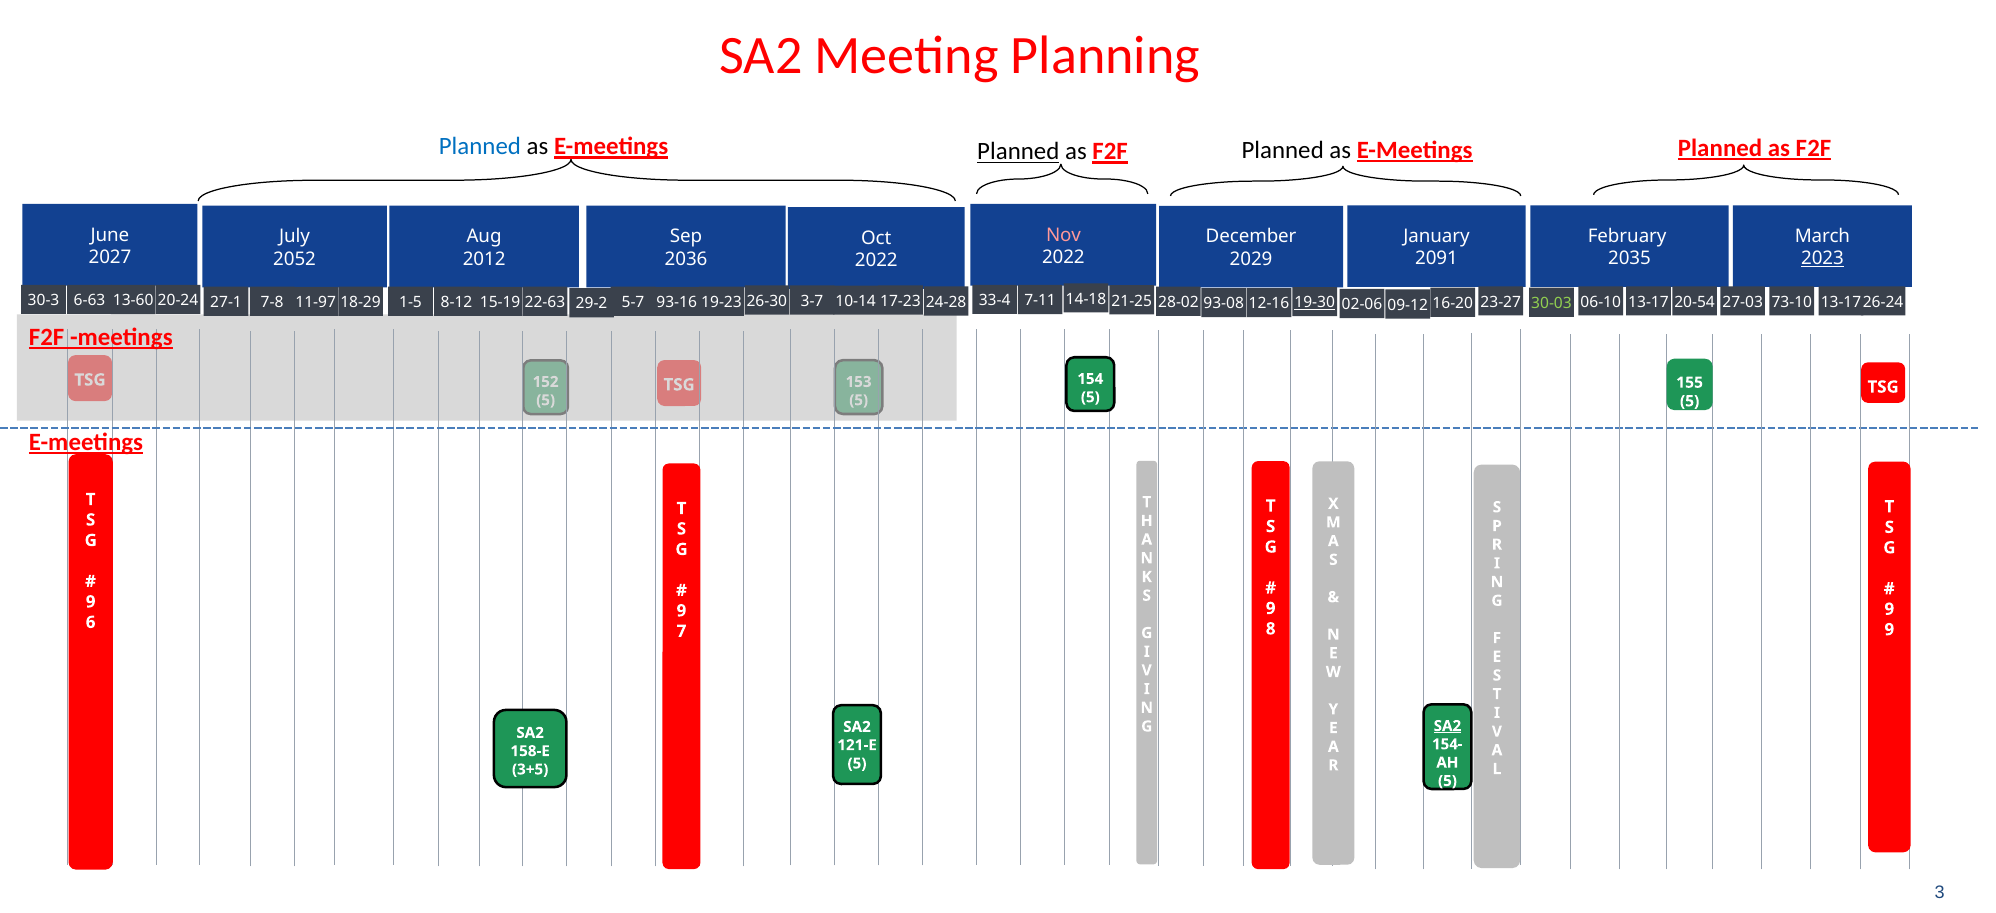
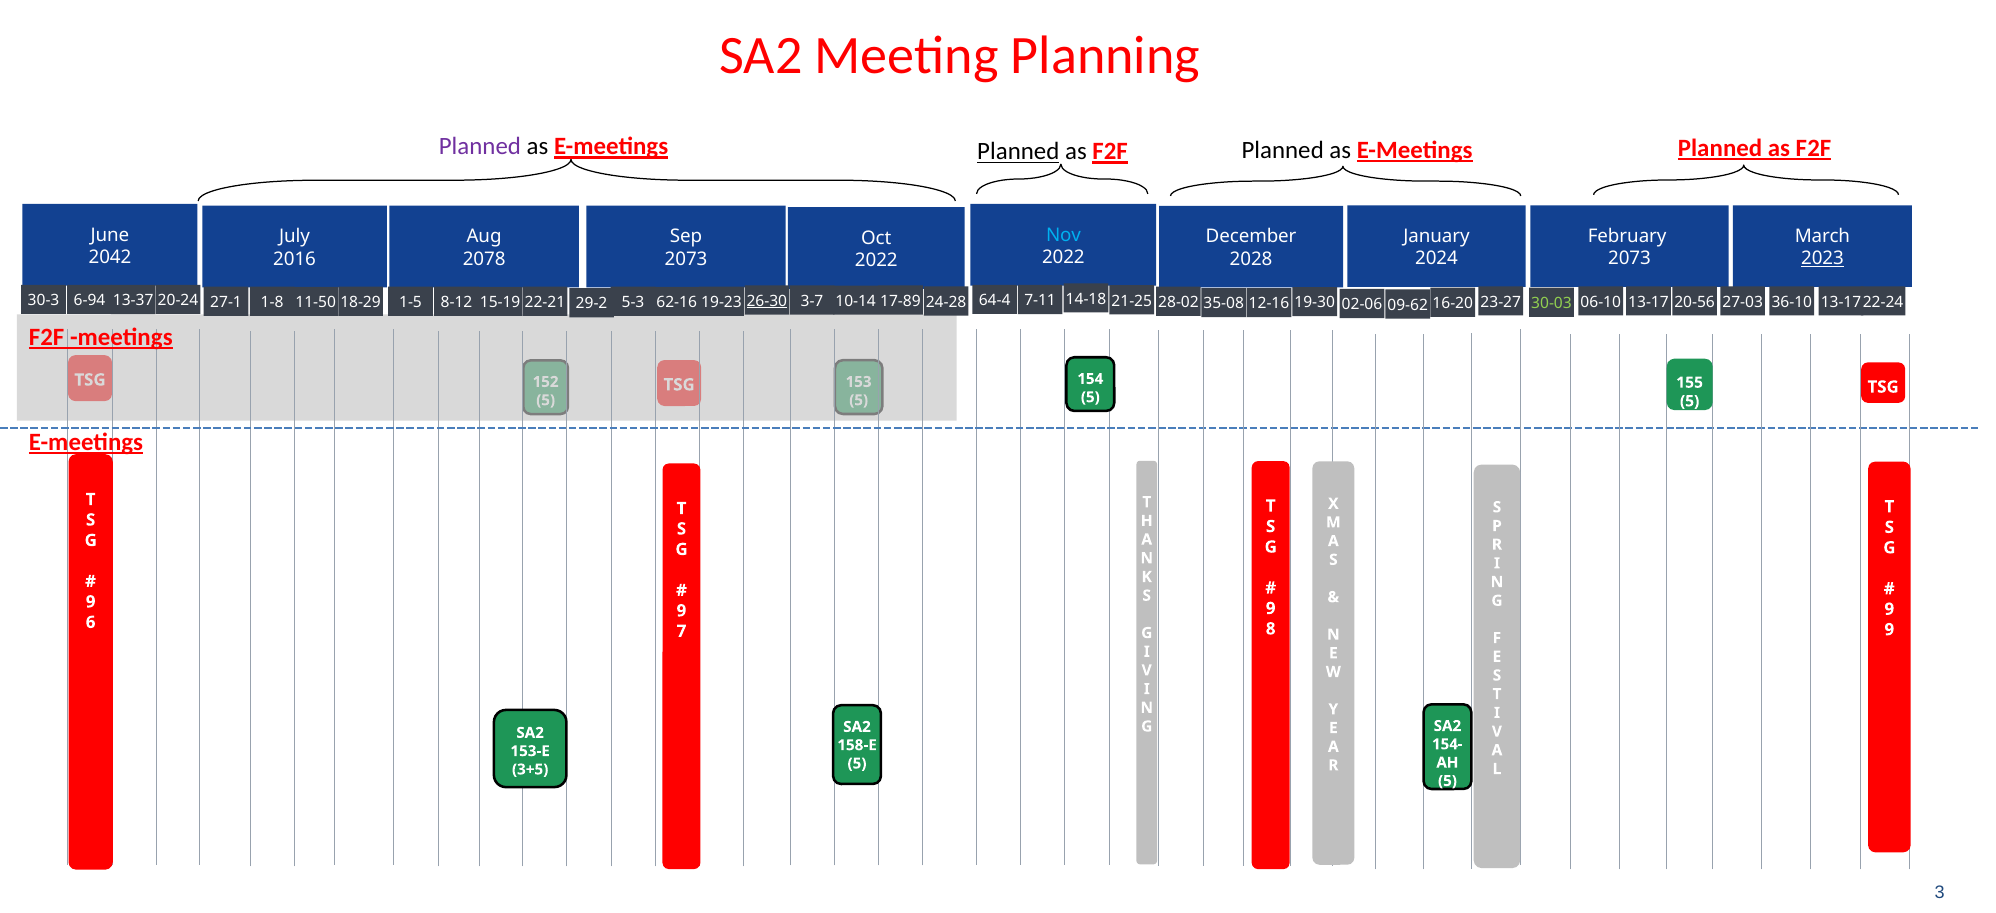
Planned at (480, 147) colour: blue -> purple
Nov colour: pink -> light blue
2027: 2027 -> 2042
2091: 2091 -> 2024
2035 at (1630, 259): 2035 -> 2073
2052: 2052 -> 2016
2012 at (484, 259): 2012 -> 2078
2036 at (686, 259): 2036 -> 2073
2029: 2029 -> 2028
6-63: 6-63 -> 6-94
13-60: 13-60 -> 13-37
93-08: 93-08 -> 35-08
19-30 underline: present -> none
09-12: 09-12 -> 09-62
26-30 underline: none -> present
17-23: 17-23 -> 17-89
73-10: 73-10 -> 36-10
26-24: 26-24 -> 22-24
33-4: 33-4 -> 64-4
7-8: 7-8 -> 1-8
22-63: 22-63 -> 22-21
11-97: 11-97 -> 11-50
93-16: 93-16 -> 62-16
20-54: 20-54 -> 20-56
5-7: 5-7 -> 5-3
SA2 at (1447, 726) underline: present -> none
121-E: 121-E -> 158-E
158-E: 158-E -> 153-E
